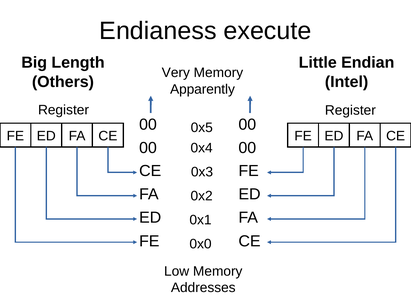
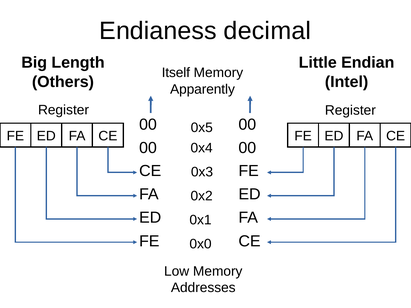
execute: execute -> decimal
Very: Very -> Itself
